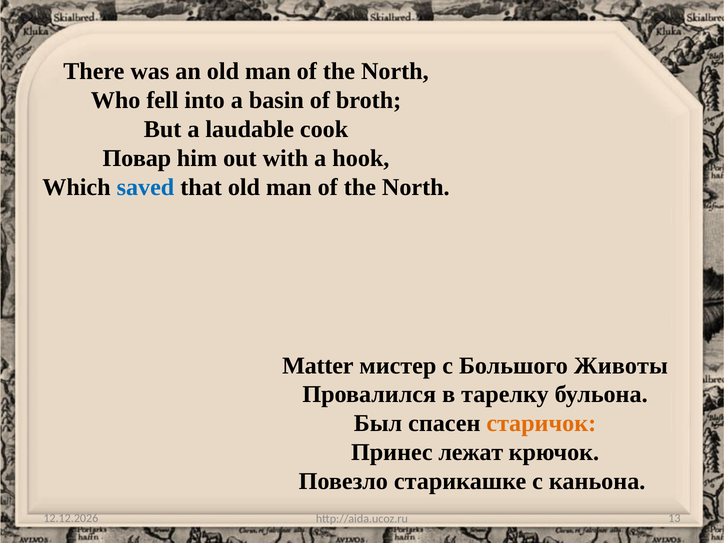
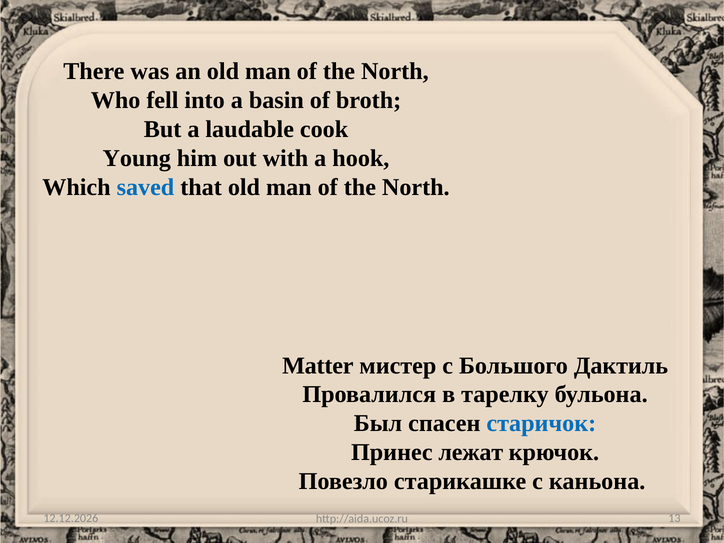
Повар: Повар -> Young
Животы: Животы -> Дактиль
старичок colour: orange -> blue
